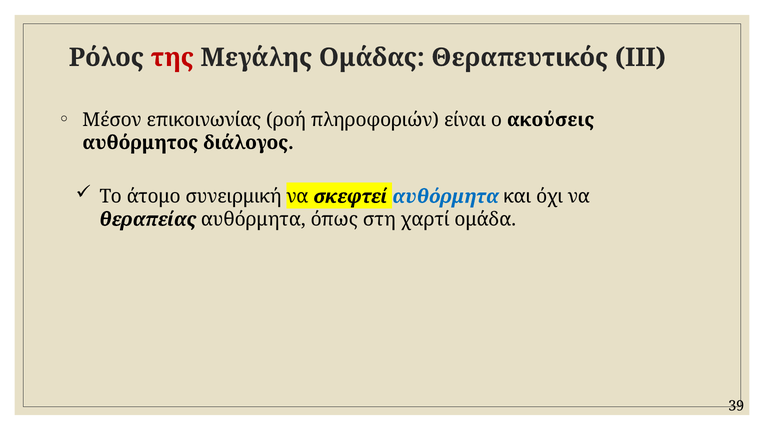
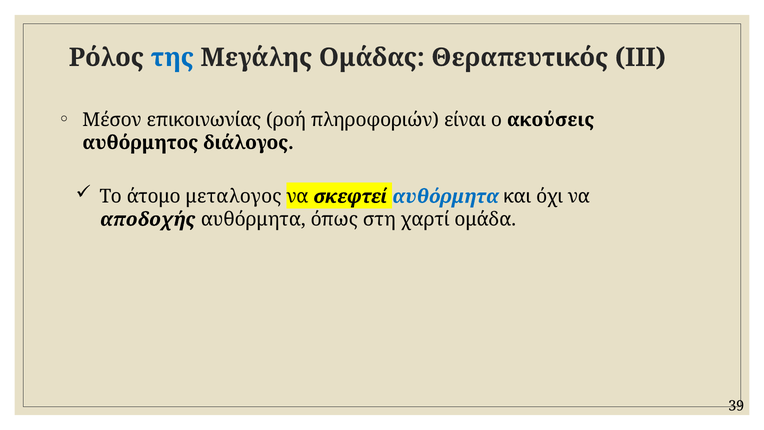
της colour: red -> blue
συνειρμική: συνειρμική -> μεταλογος
θεραπείας: θεραπείας -> αποδοχής
